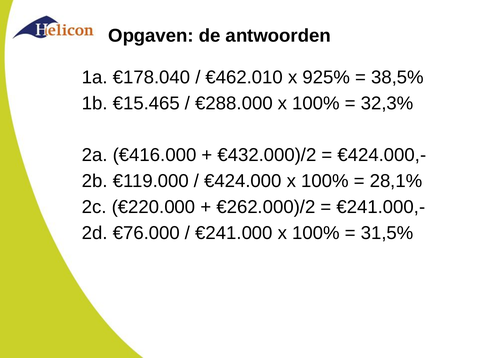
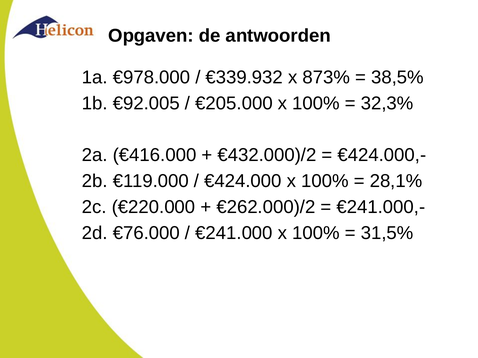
€178.040: €178.040 -> €978.000
€462.010: €462.010 -> €339.932
925%: 925% -> 873%
€15.465: €15.465 -> €92.005
€288.000: €288.000 -> €205.000
